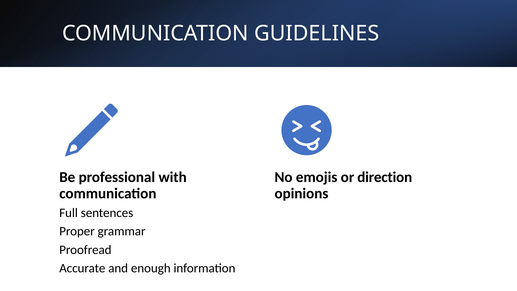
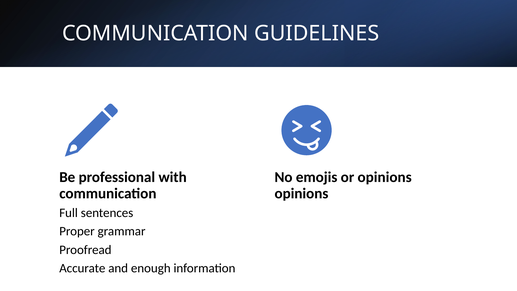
or direction: direction -> opinions
